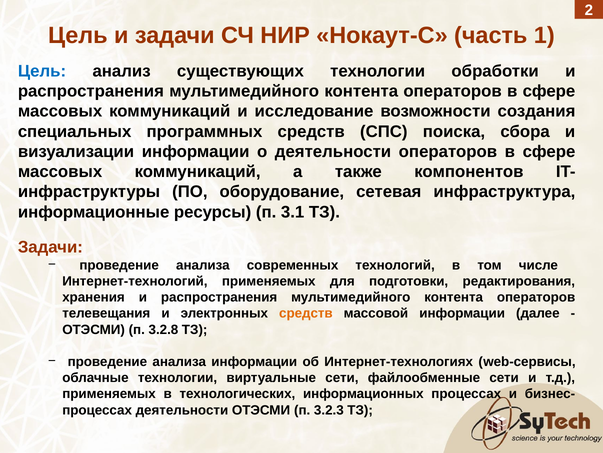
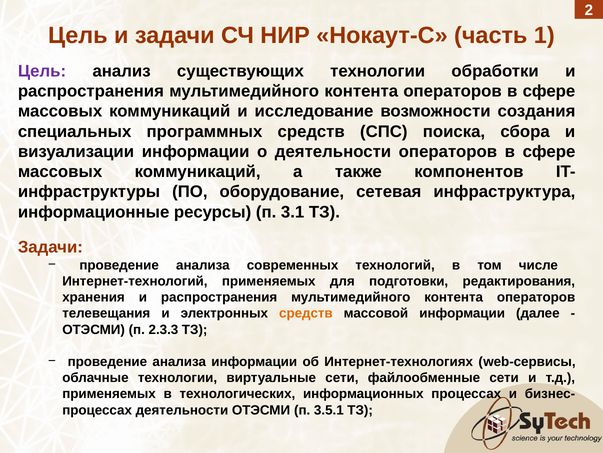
Цель at (42, 71) colour: blue -> purple
3.2.8: 3.2.8 -> 2.3.3
3.2.3: 3.2.3 -> 3.5.1
